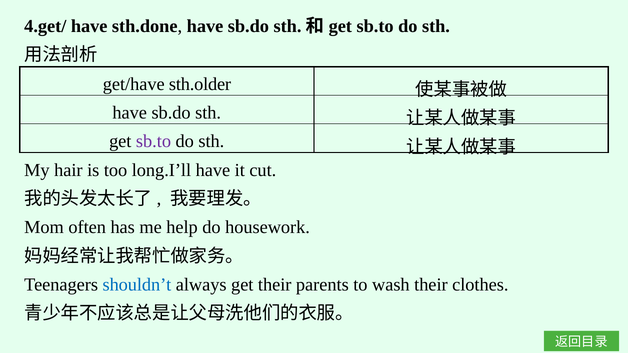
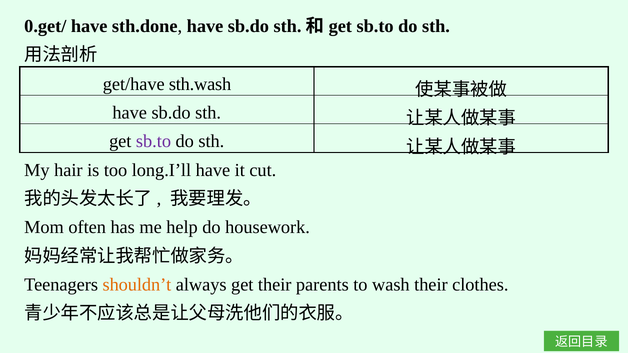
4.get/: 4.get/ -> 0.get/
sth.older: sth.older -> sth.wash
shouldn’t colour: blue -> orange
